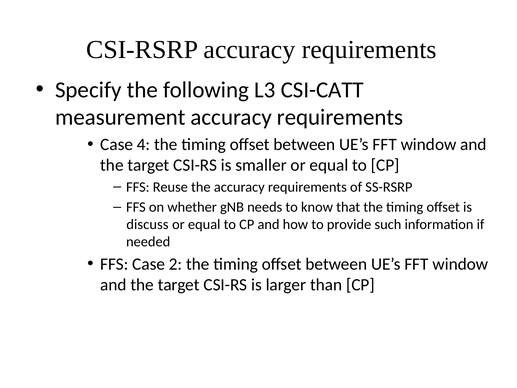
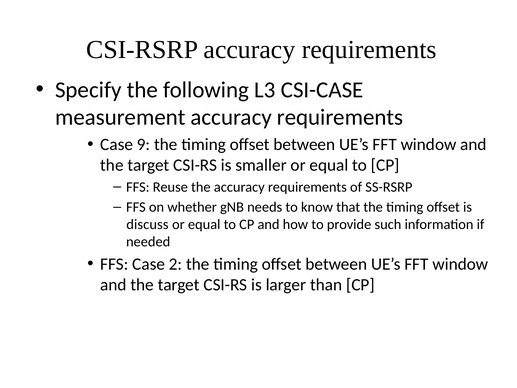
CSI-CATT: CSI-CATT -> CSI-CASE
4: 4 -> 9
